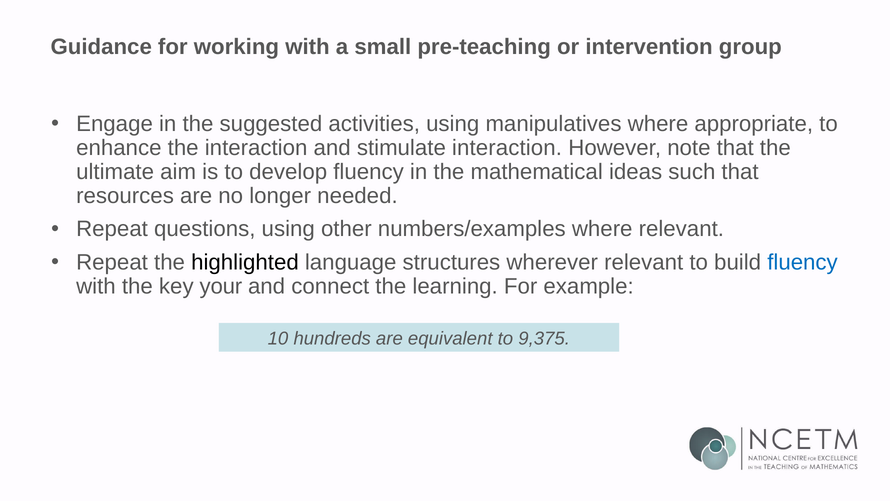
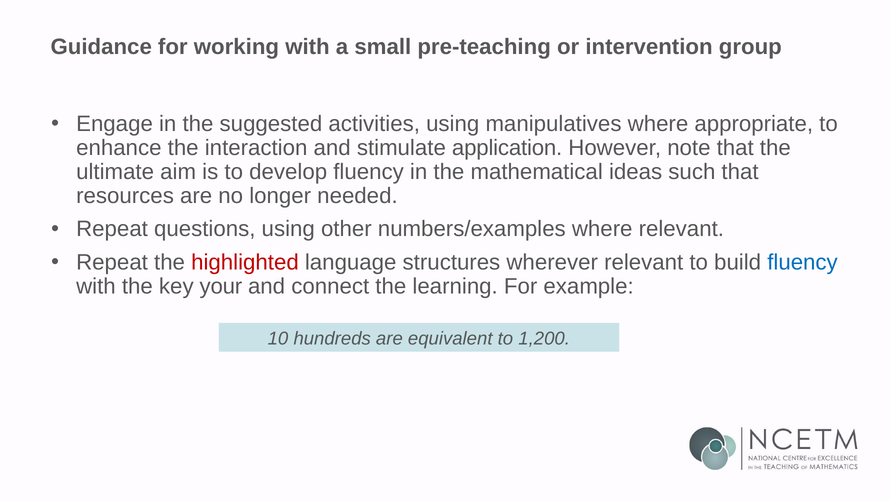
stimulate interaction: interaction -> application
highlighted colour: black -> red
9,375: 9,375 -> 1,200
